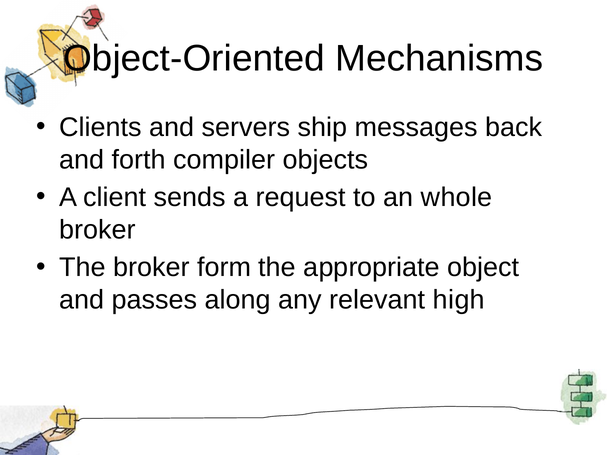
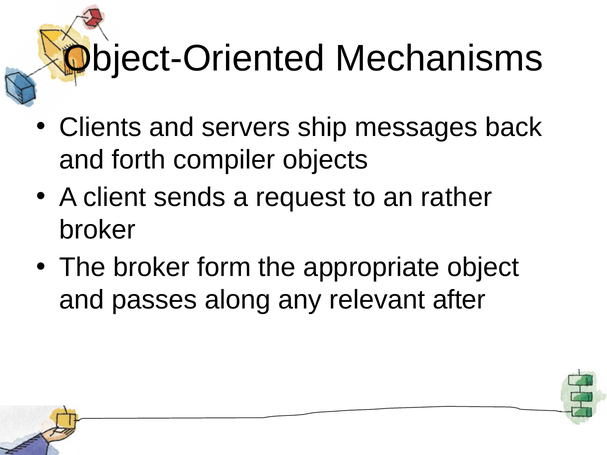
whole: whole -> rather
high: high -> after
